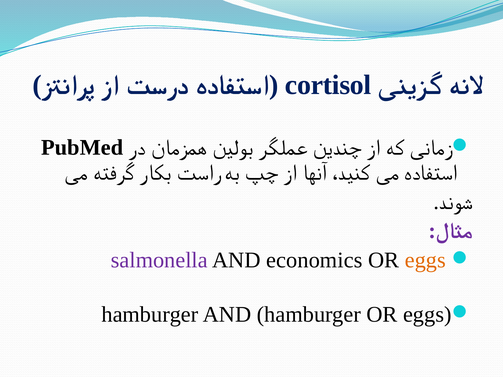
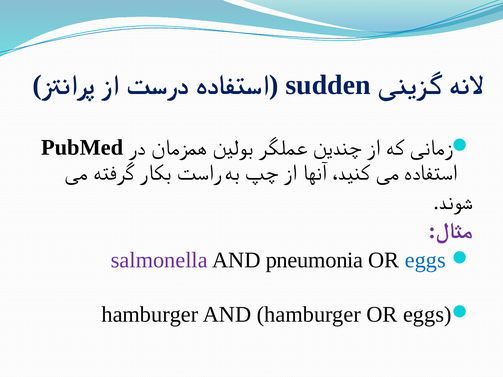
cortisol: cortisol -> sudden
economics: economics -> pneumonia
eggs colour: orange -> blue
